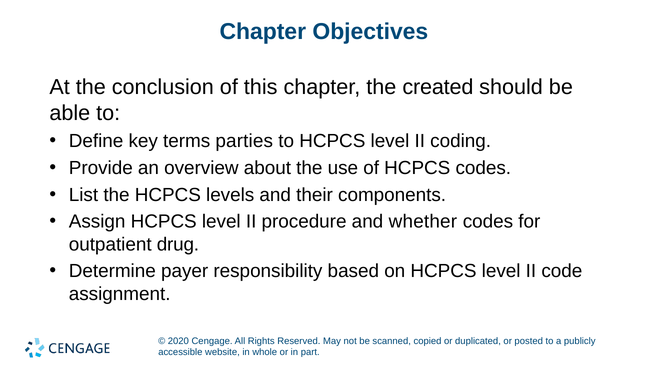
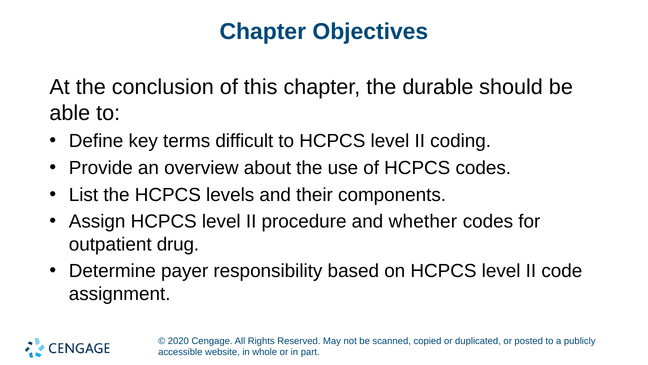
created: created -> durable
parties: parties -> difficult
